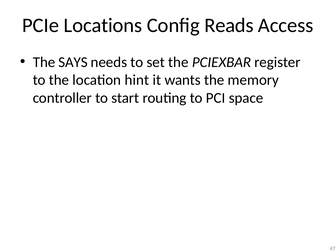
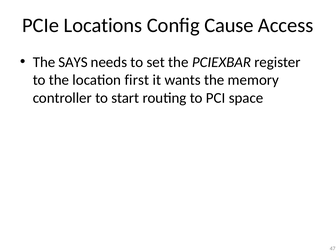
Reads: Reads -> Cause
hint: hint -> first
